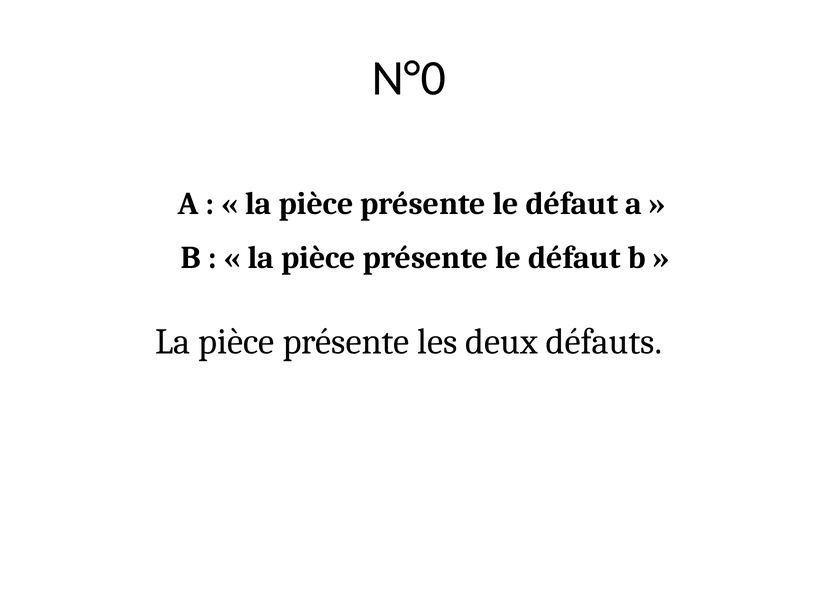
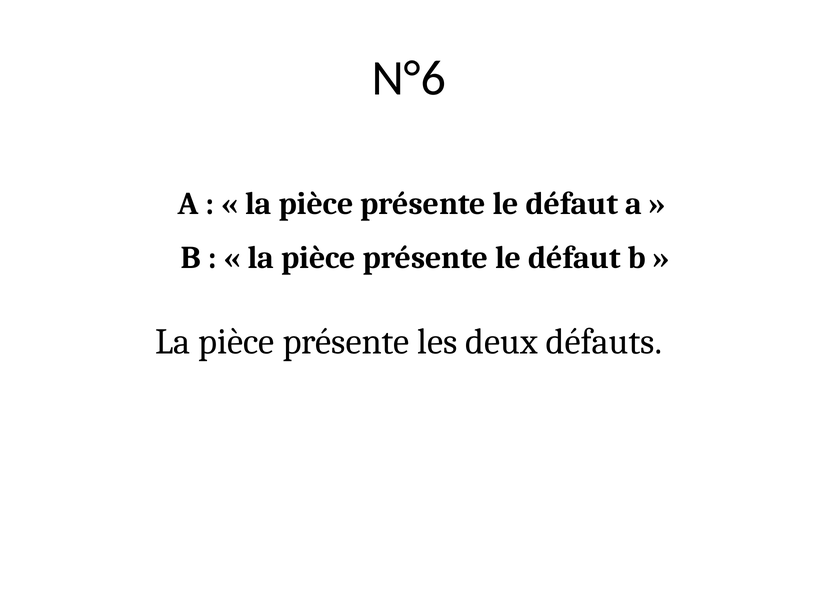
N°0: N°0 -> N°6
